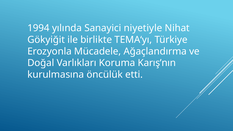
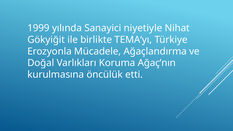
1994: 1994 -> 1999
Karış’nın: Karış’nın -> Ağaç’nın
